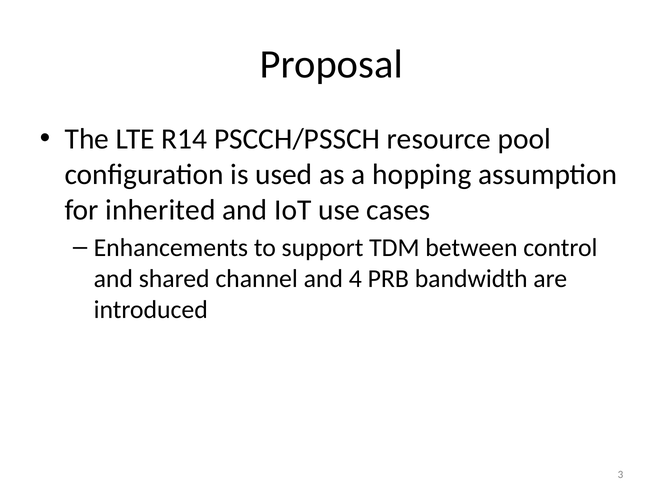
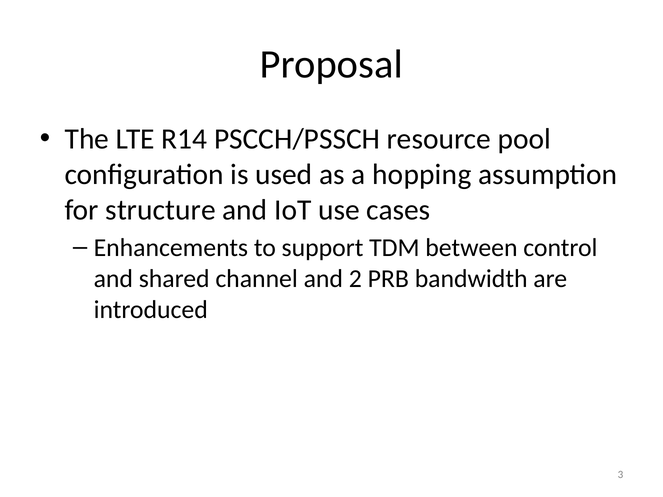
inherited: inherited -> structure
4: 4 -> 2
